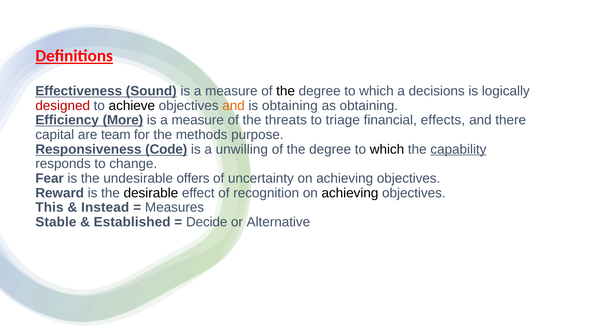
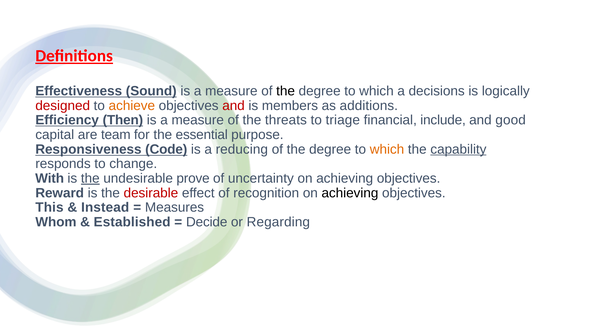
achieve colour: black -> orange
and at (234, 106) colour: orange -> red
is obtaining: obtaining -> members
as obtaining: obtaining -> additions
More: More -> Then
effects: effects -> include
there: there -> good
methods: methods -> essential
unwilling: unwilling -> reducing
which at (387, 149) colour: black -> orange
Fear: Fear -> With
the at (90, 179) underline: none -> present
offers: offers -> prove
desirable colour: black -> red
Stable: Stable -> Whom
Alternative: Alternative -> Regarding
